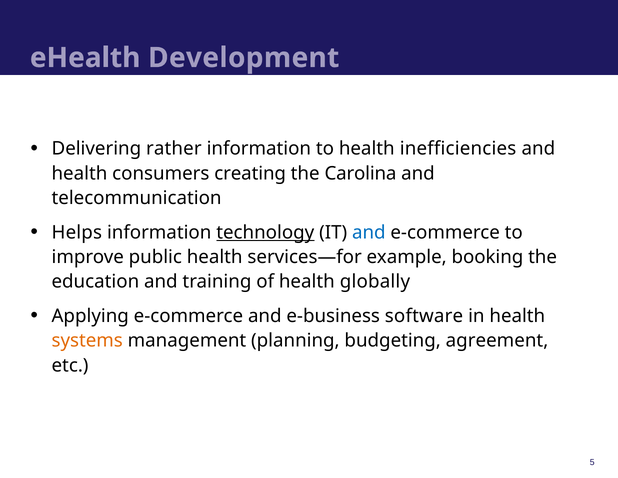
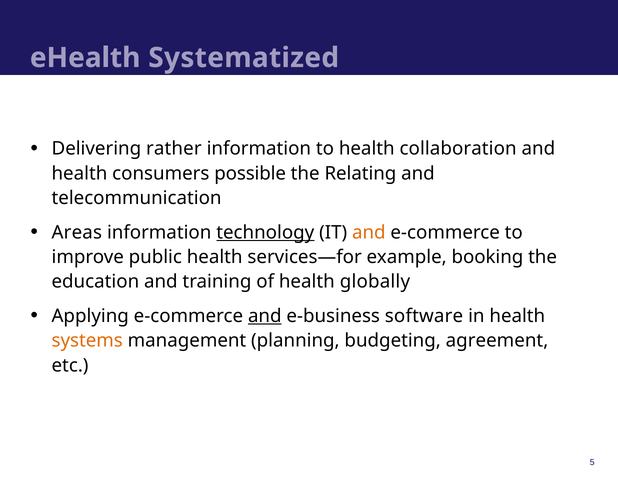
Development: Development -> Systematized
inefficiencies: inefficiencies -> collaboration
creating: creating -> possible
Carolina: Carolina -> Relating
Helps: Helps -> Areas
and at (369, 232) colour: blue -> orange
and at (265, 316) underline: none -> present
